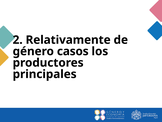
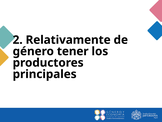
casos: casos -> tener
